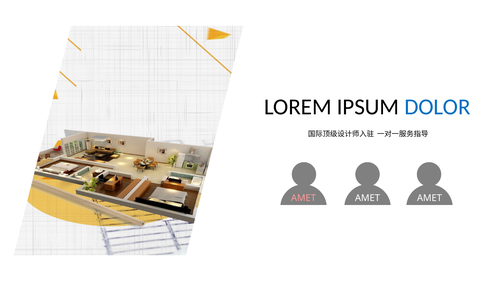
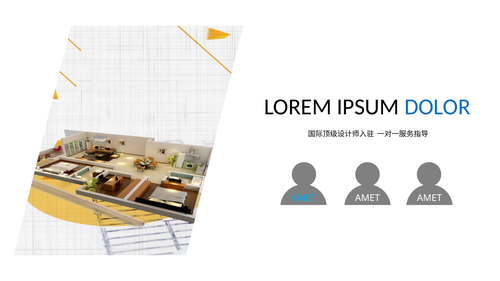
AMET at (304, 198) colour: pink -> light blue
